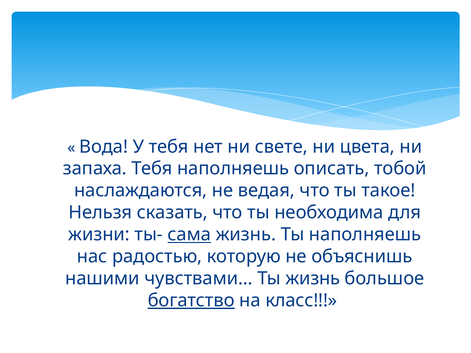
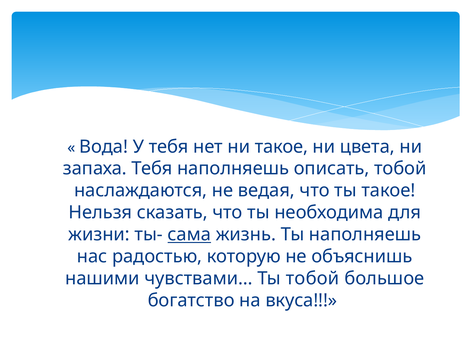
ни свете: свете -> такое
Ты жизнь: жизнь -> тобой
богатство underline: present -> none
класс: класс -> вкуса
